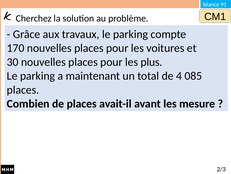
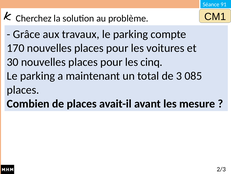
plus: plus -> cinq
4: 4 -> 3
